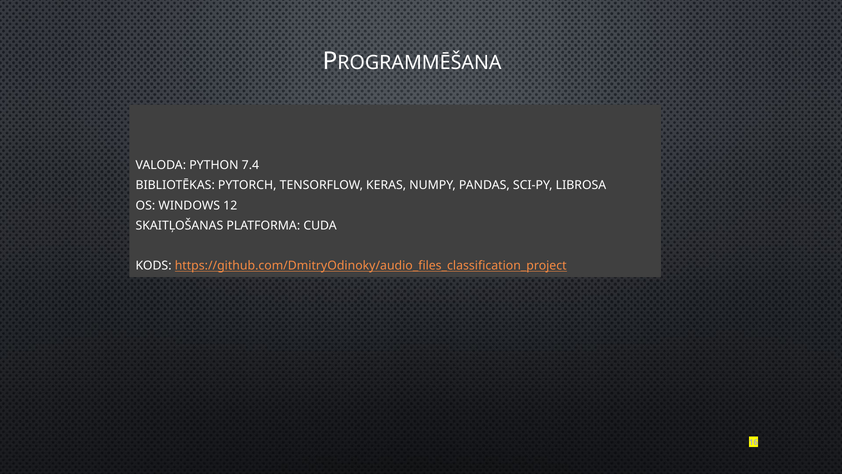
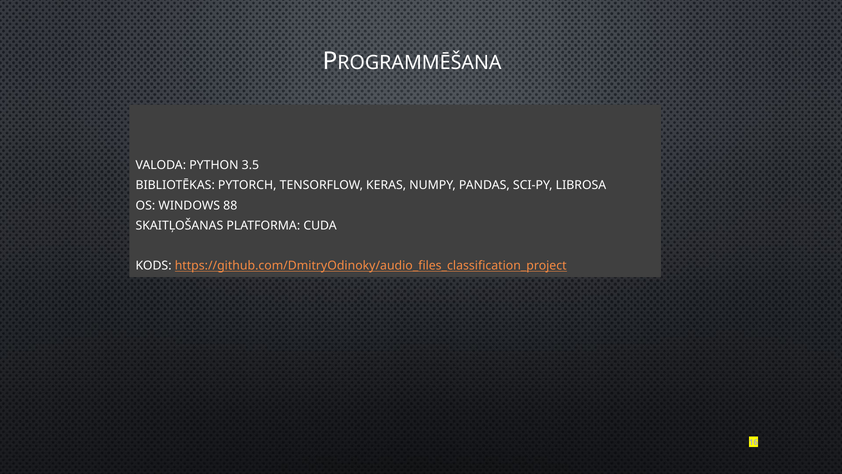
7.4: 7.4 -> 3.5
12: 12 -> 88
